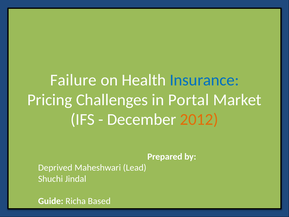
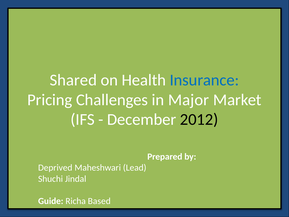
Failure: Failure -> Shared
Portal: Portal -> Major
2012 colour: orange -> black
